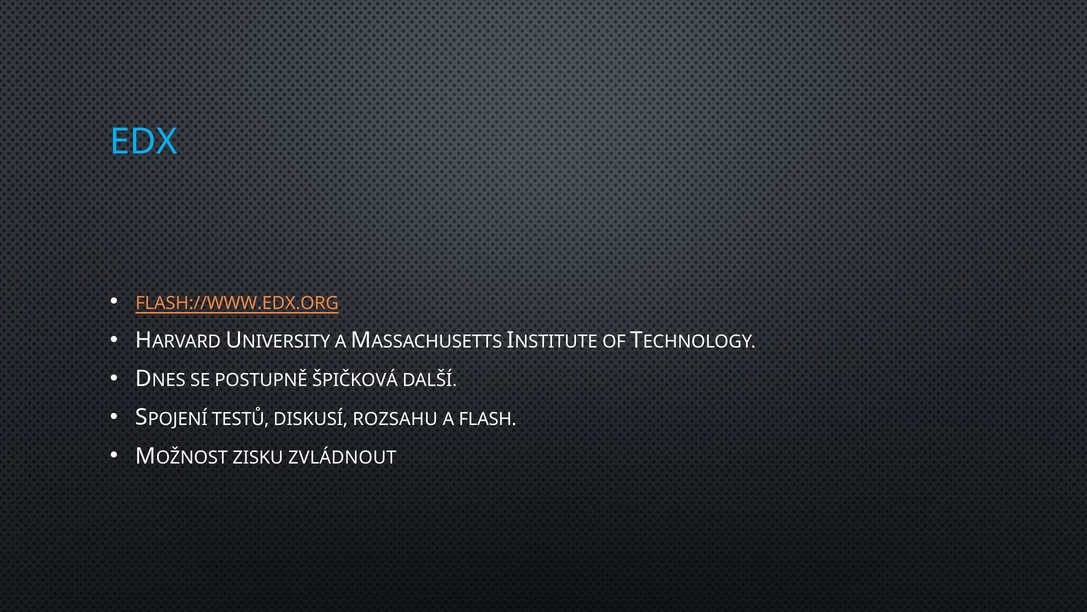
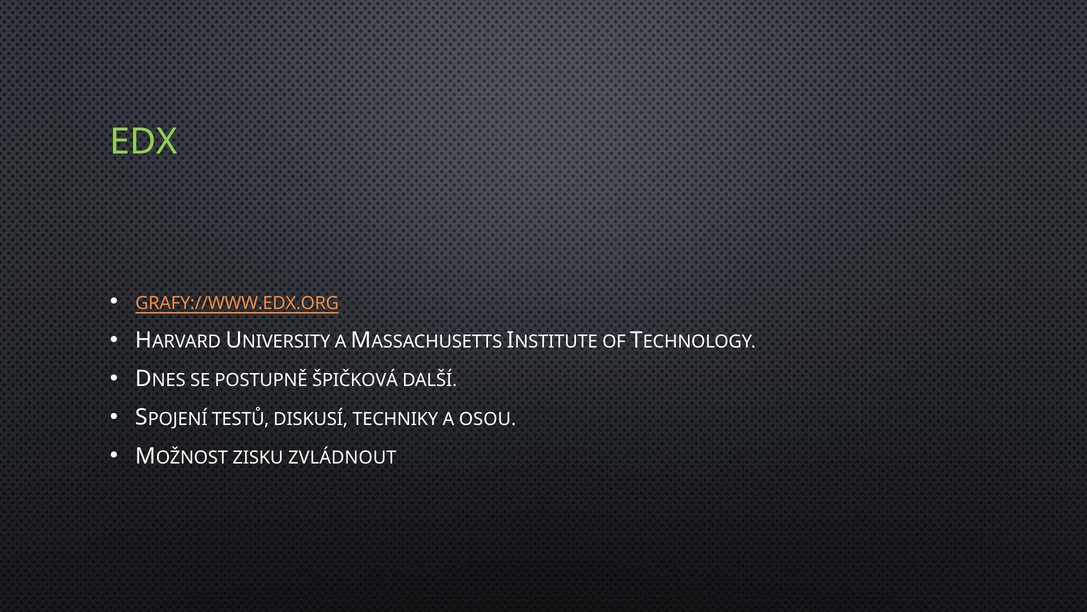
EDX colour: light blue -> light green
FLASH://WWW.EDX.ORG: FLASH://WWW.EDX.ORG -> GRAFY://WWW.EDX.ORG
ROZSAHU: ROZSAHU -> TECHNIKY
FLASH: FLASH -> OSOU
